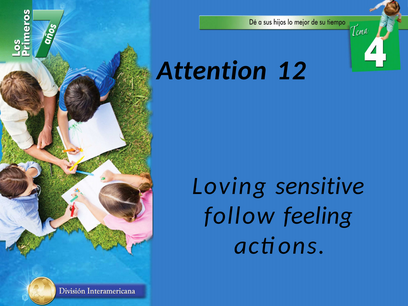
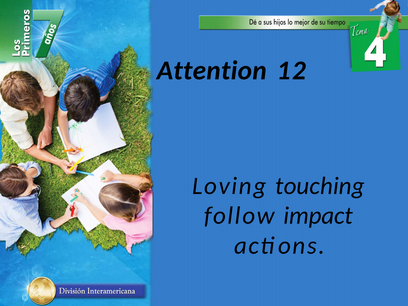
sensitive: sensitive -> touching
feeling: feeling -> impact
